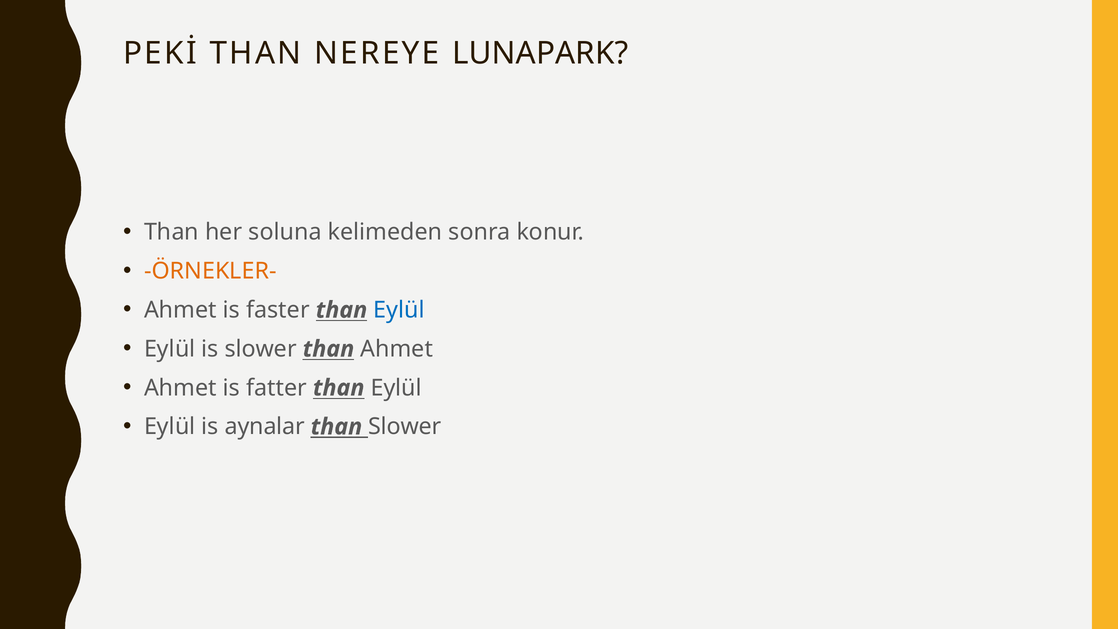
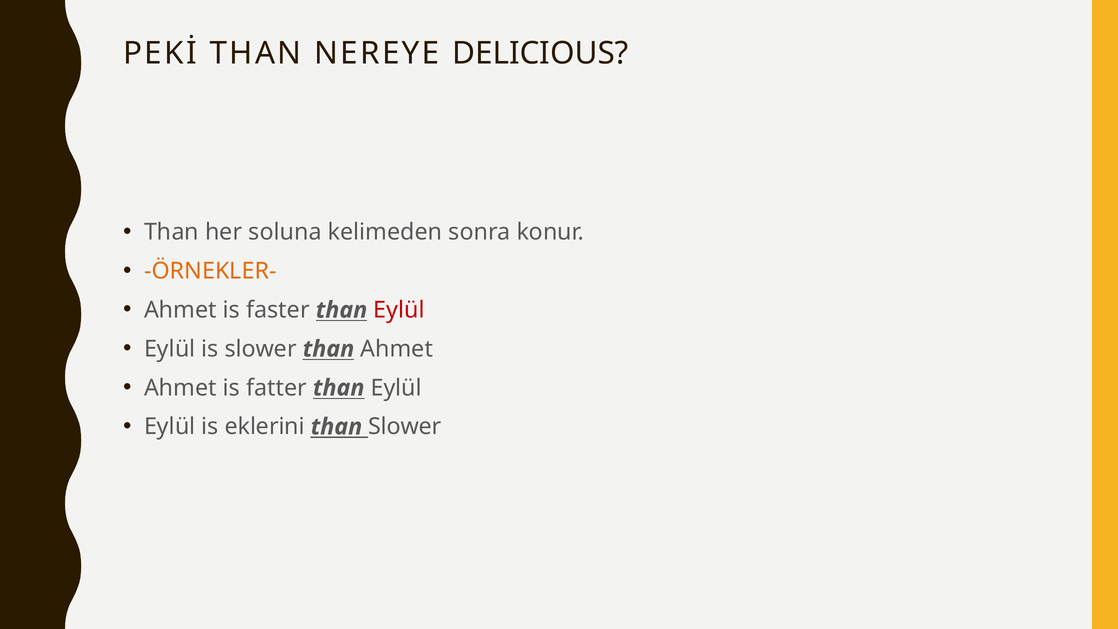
LUNAPARK: LUNAPARK -> DELICIOUS
Eylül at (399, 310) colour: blue -> red
aynalar: aynalar -> eklerini
